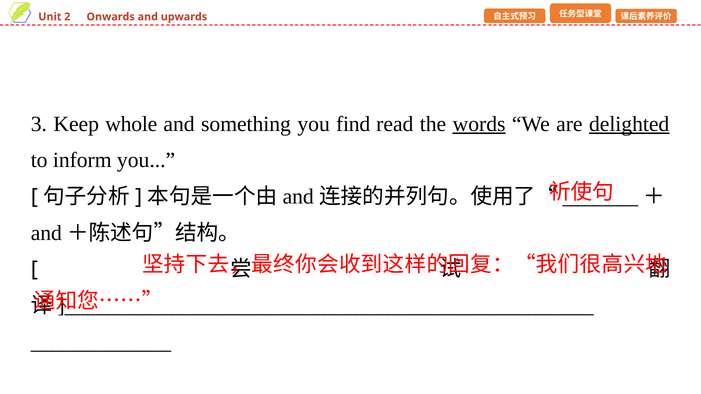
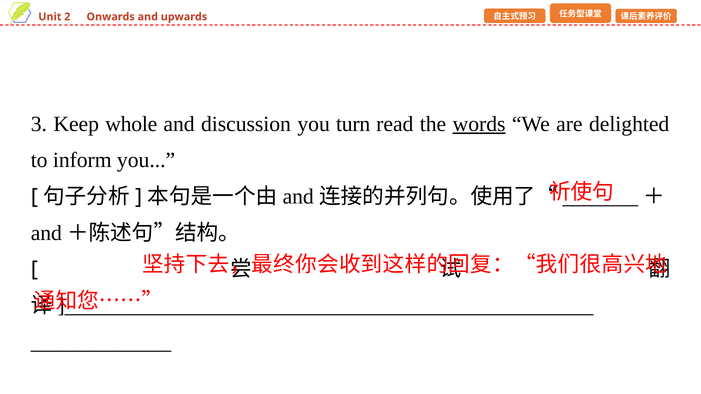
something: something -> discussion
find: find -> turn
delighted underline: present -> none
